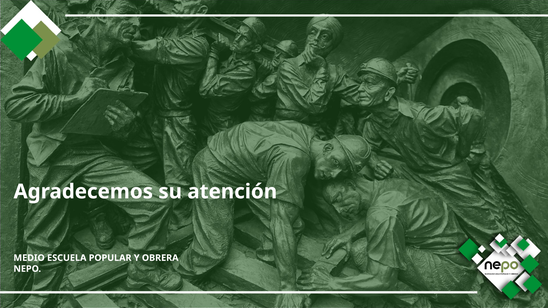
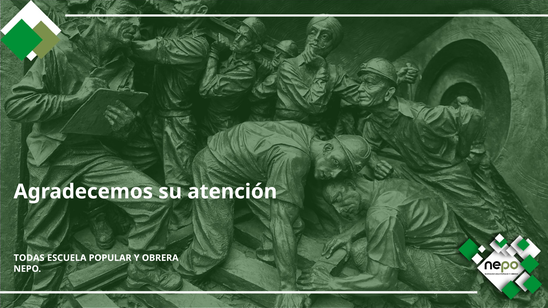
MEDIO: MEDIO -> TODAS
